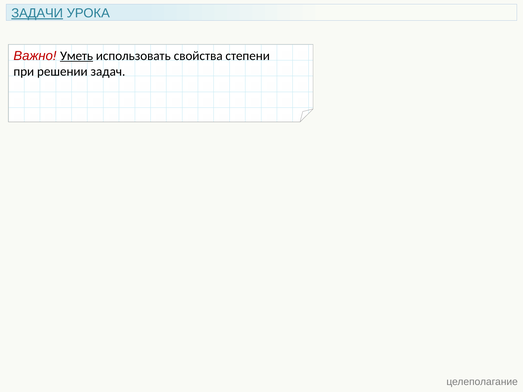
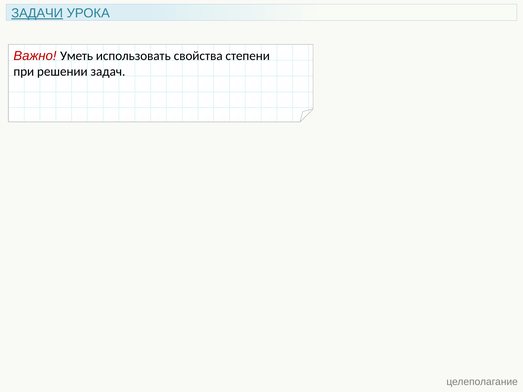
Уметь underline: present -> none
